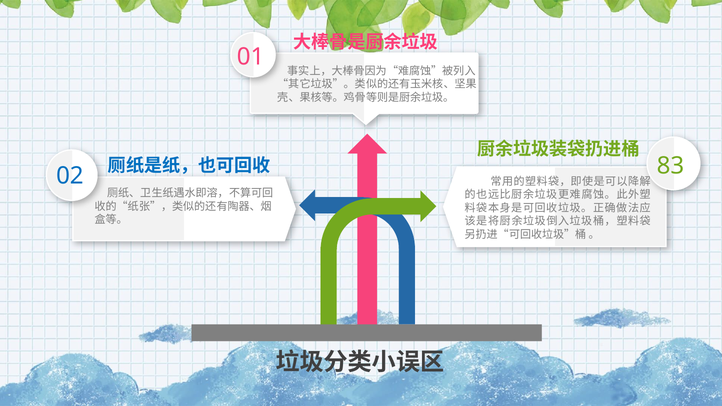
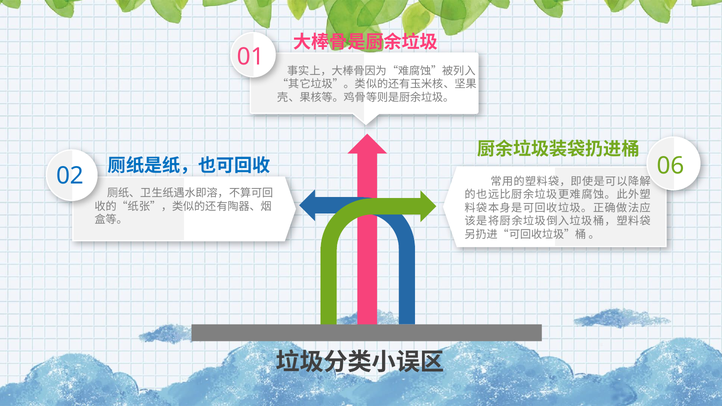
83: 83 -> 06
